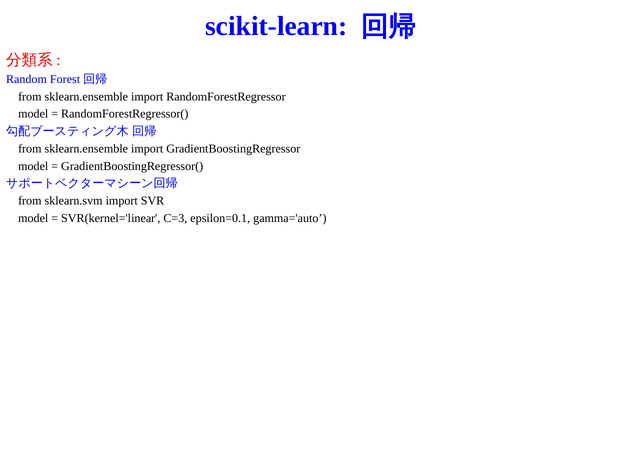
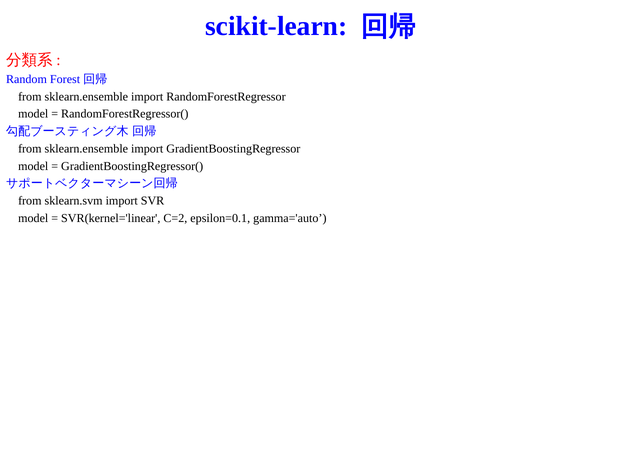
C=3: C=3 -> C=2
